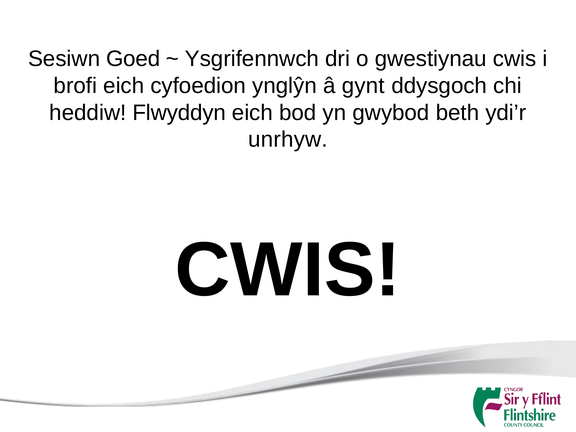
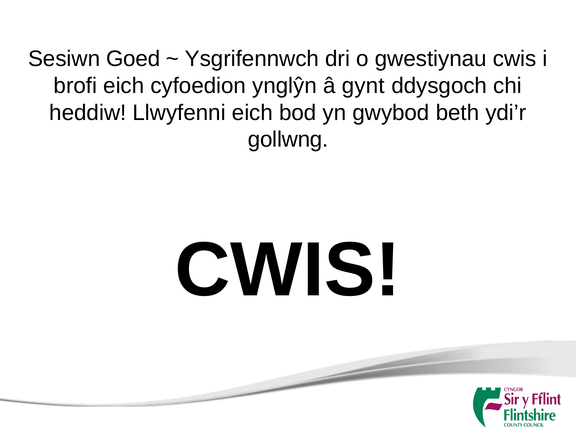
Flwyddyn: Flwyddyn -> Llwyfenni
unrhyw: unrhyw -> gollwng
